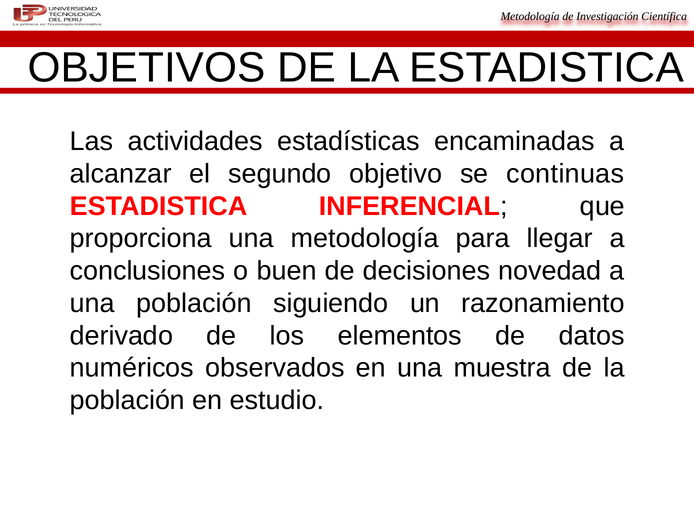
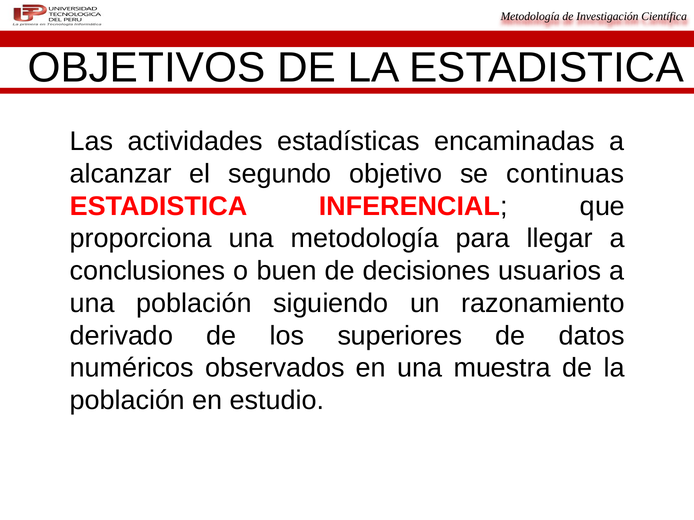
novedad: novedad -> usuarios
elementos: elementos -> superiores
